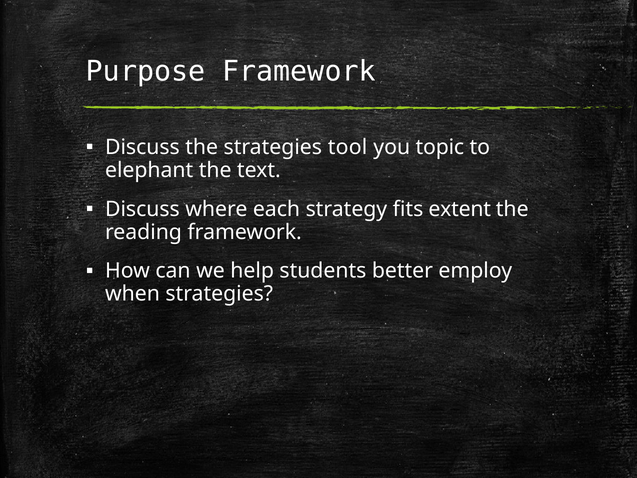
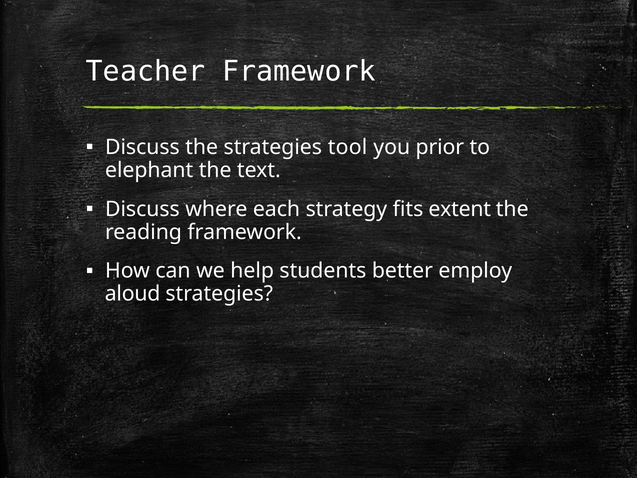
Purpose: Purpose -> Teacher
topic: topic -> prior
when: when -> aloud
